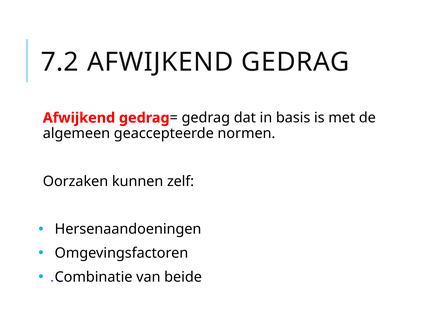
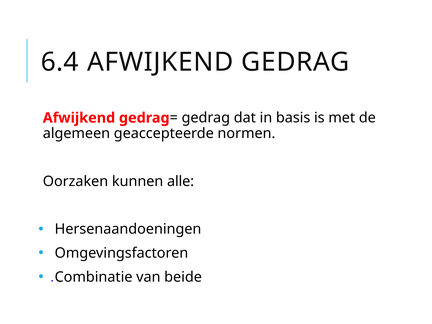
7.2: 7.2 -> 6.4
zelf: zelf -> alle
